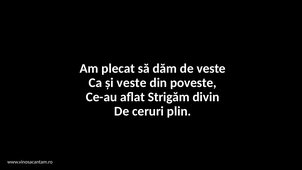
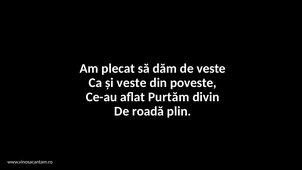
Strigăm: Strigăm -> Purtăm
ceruri: ceruri -> roadă
